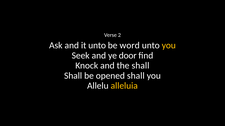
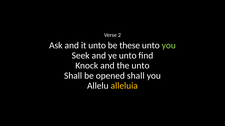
word: word -> these
you at (169, 46) colour: yellow -> light green
ye door: door -> unto
the shall: shall -> unto
